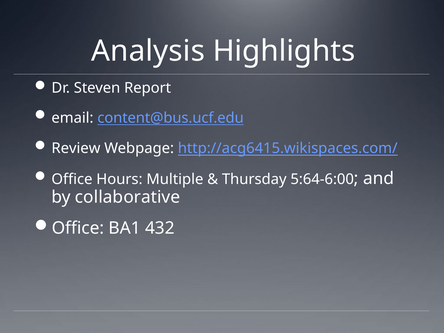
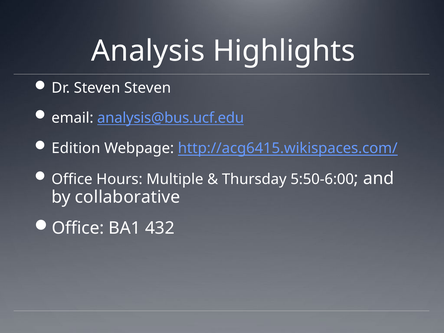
Steven Report: Report -> Steven
content@bus.ucf.edu: content@bus.ucf.edu -> analysis@bus.ucf.edu
Review: Review -> Edition
5:64-6:00: 5:64-6:00 -> 5:50-6:00
